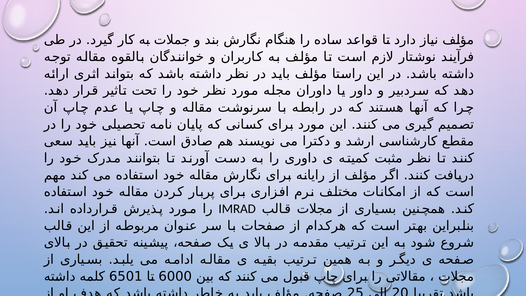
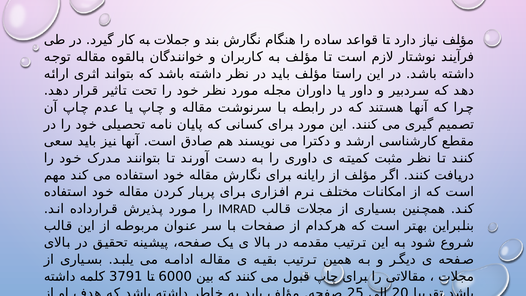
6501: 6501 -> 3791
